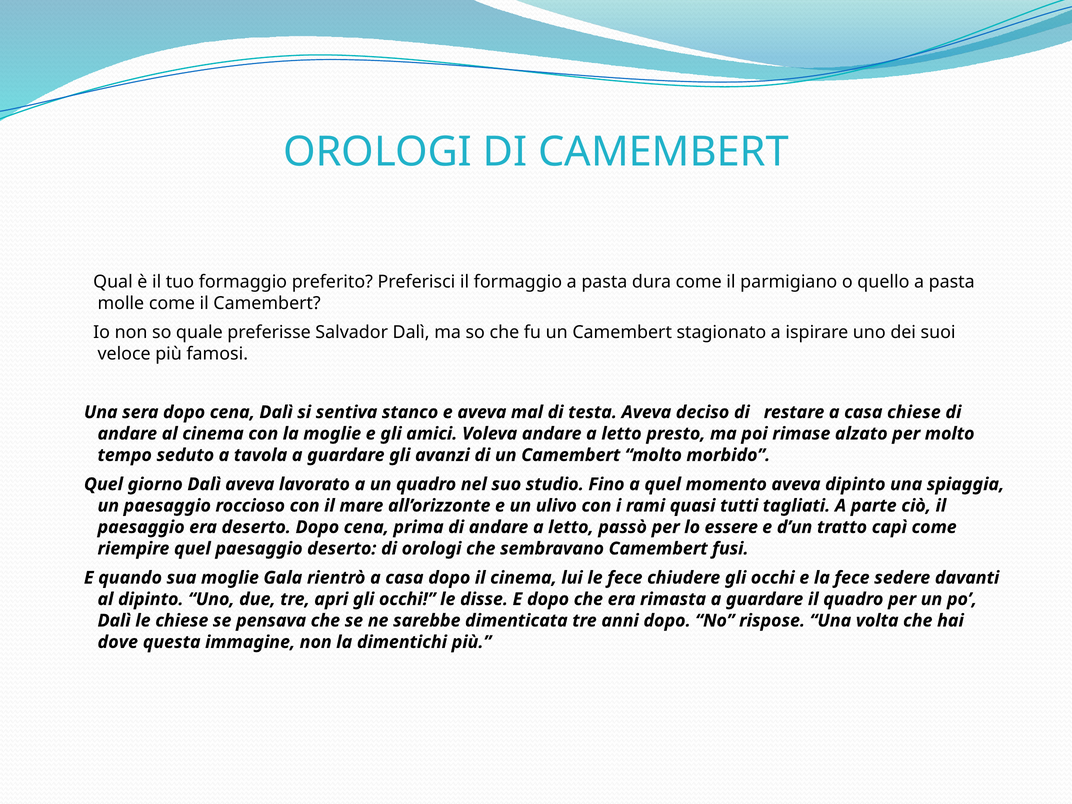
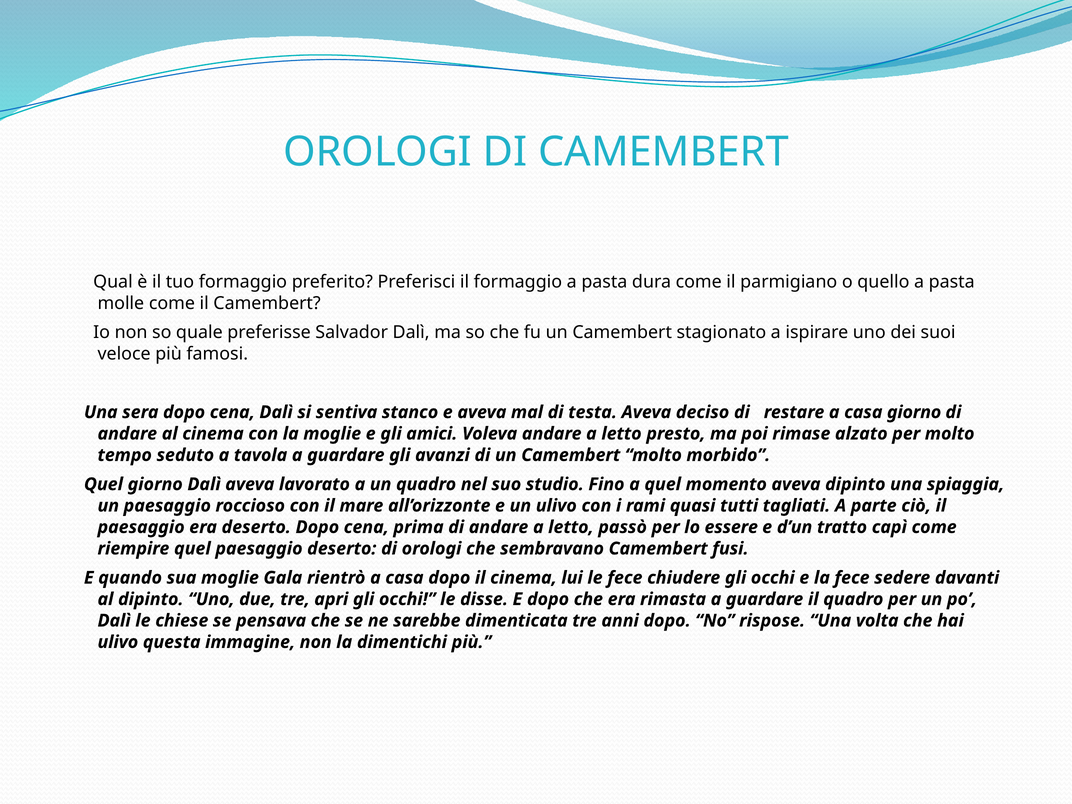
casa chiese: chiese -> giorno
dove at (118, 642): dove -> ulivo
